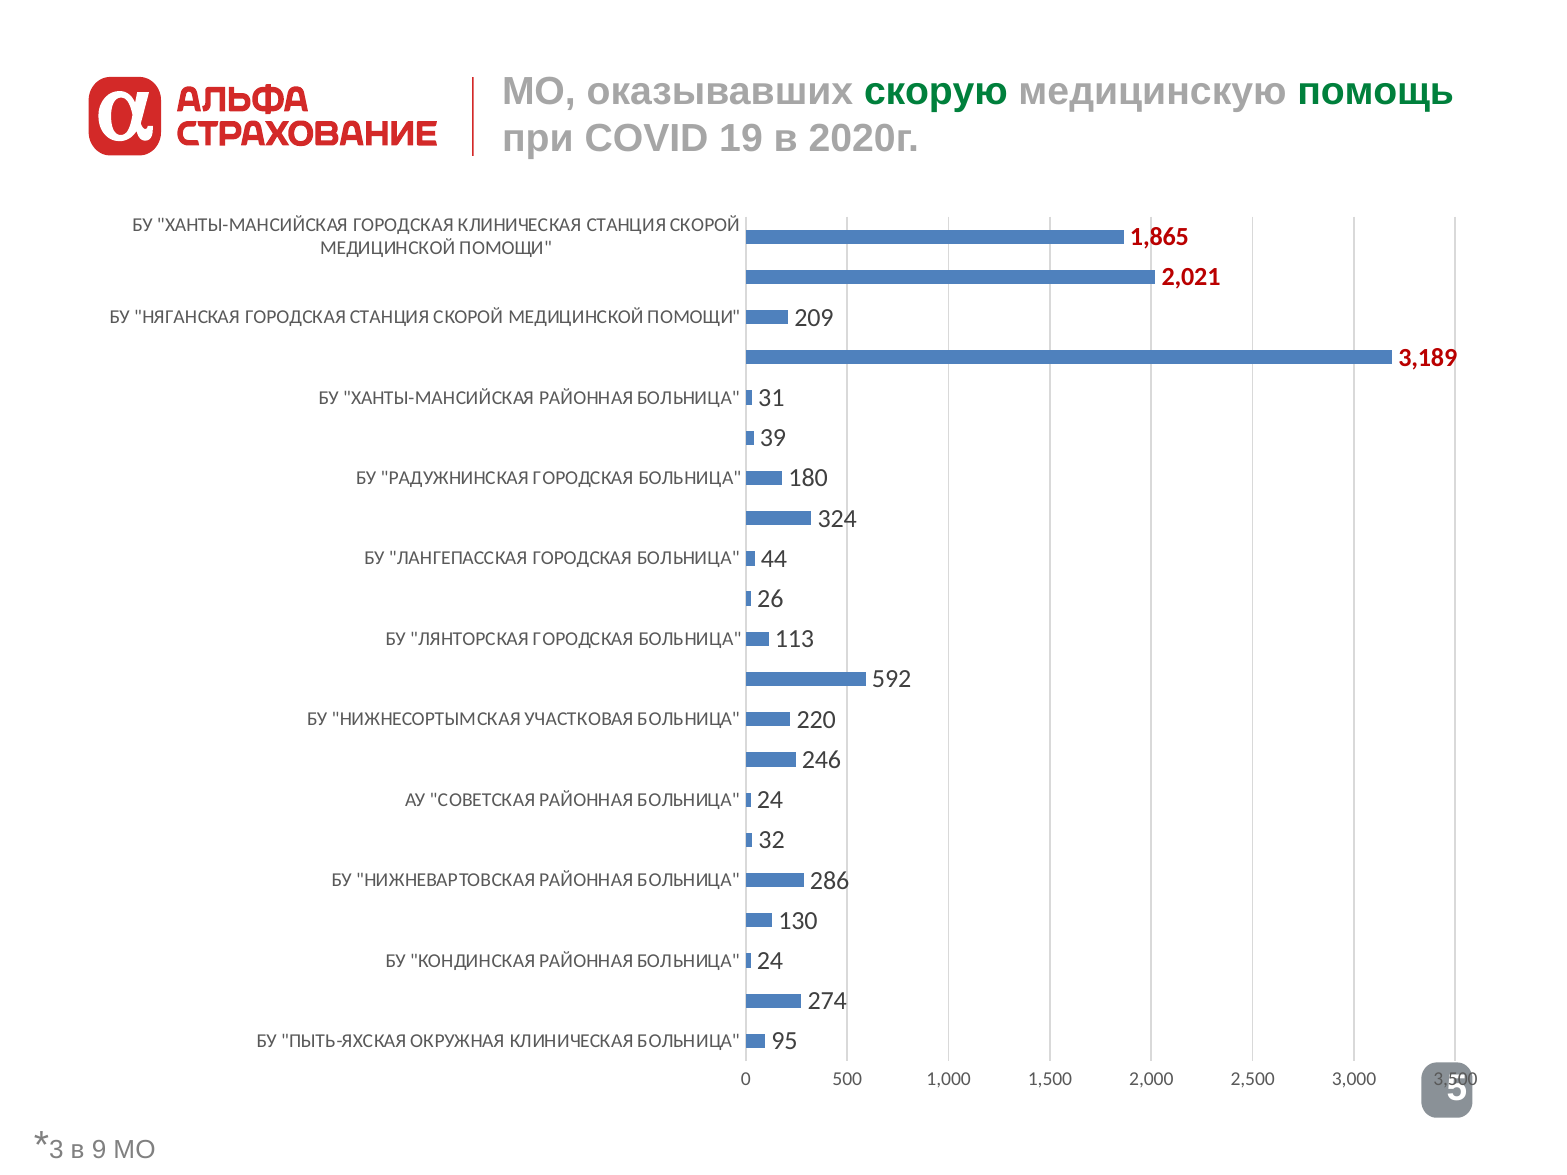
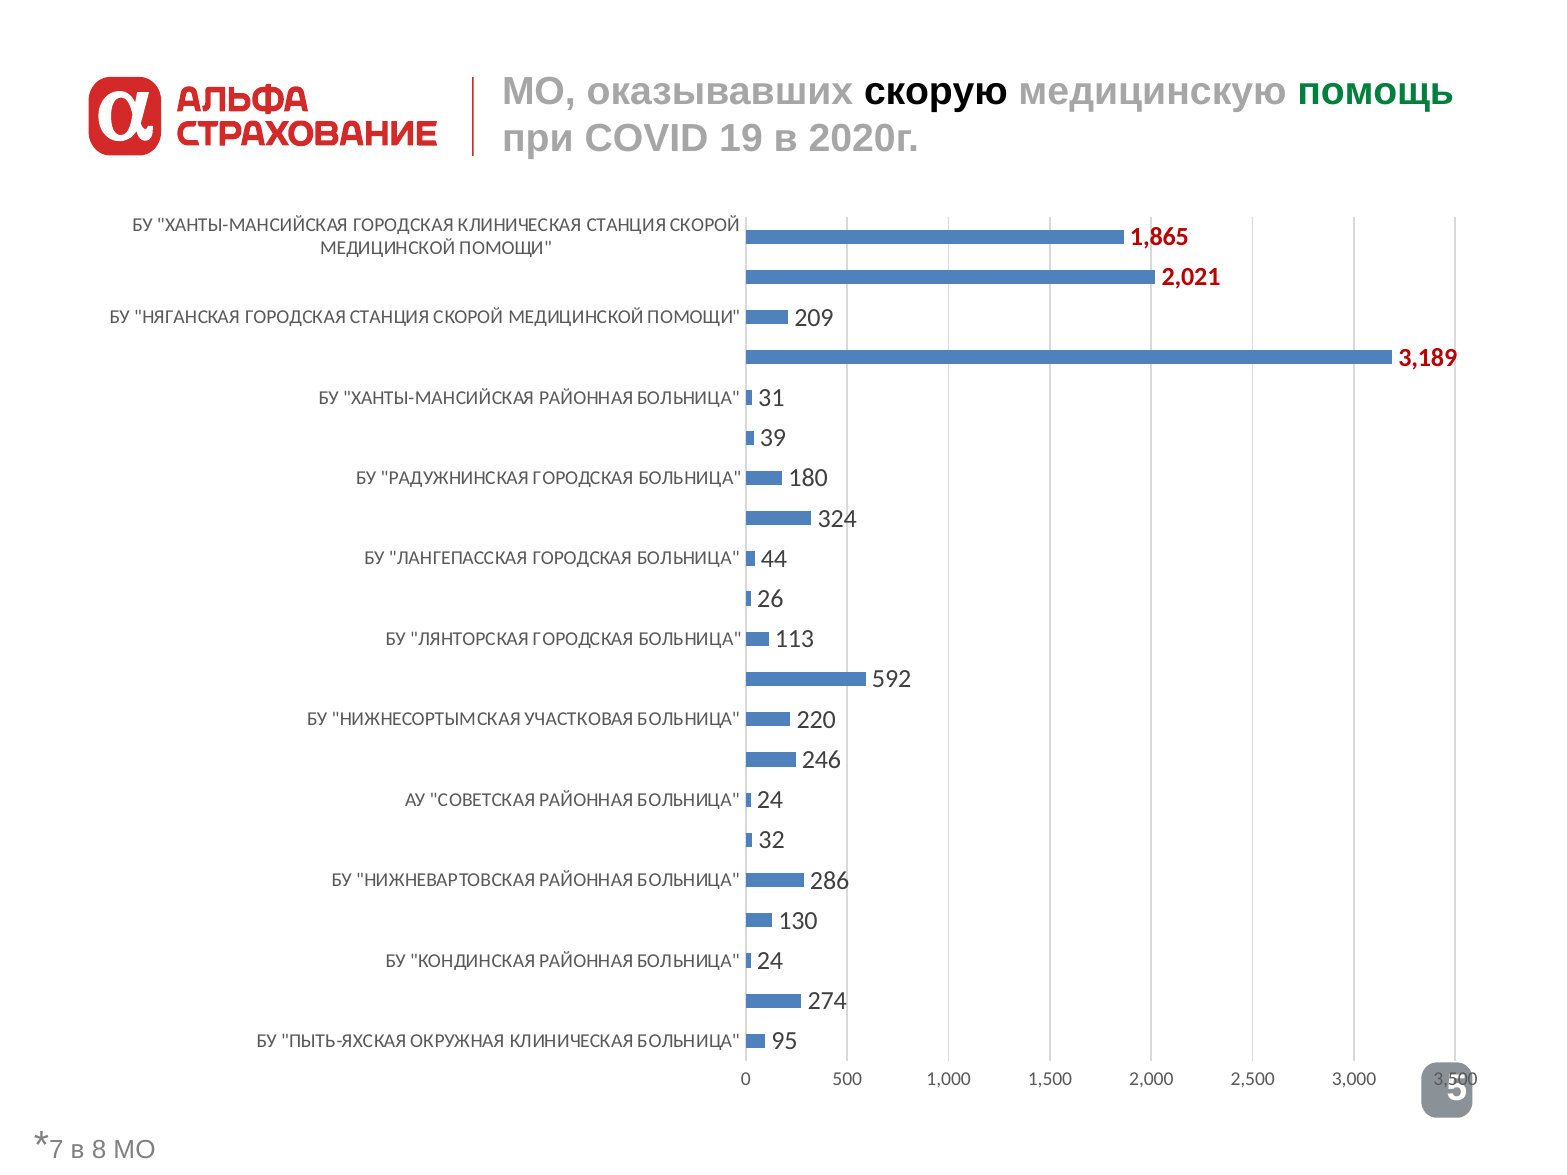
скорую colour: green -> black
3: 3 -> 7
9: 9 -> 8
